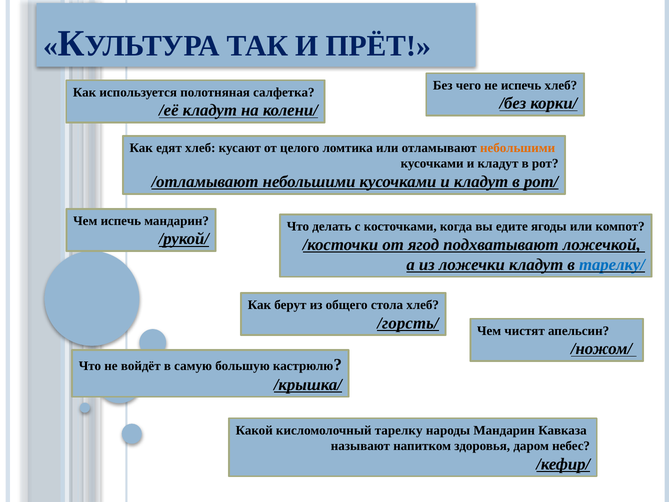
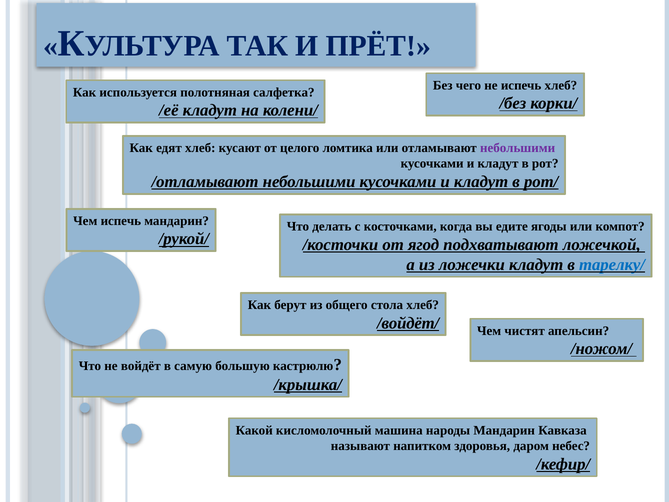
небольшими at (518, 148) colour: orange -> purple
/горсть/: /горсть/ -> /войдёт/
тарелку: тарелку -> машина
